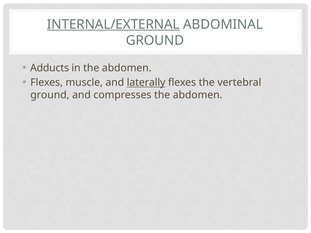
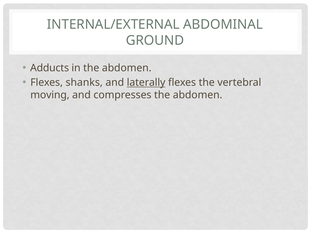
INTERNAL/EXTERNAL underline: present -> none
muscle: muscle -> shanks
ground at (50, 95): ground -> moving
